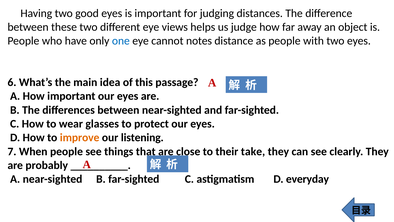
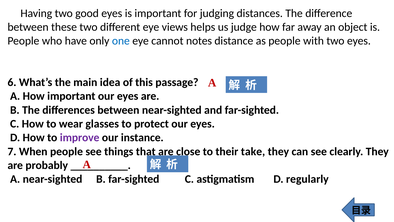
improve colour: orange -> purple
listening: listening -> instance
everyday: everyday -> regularly
